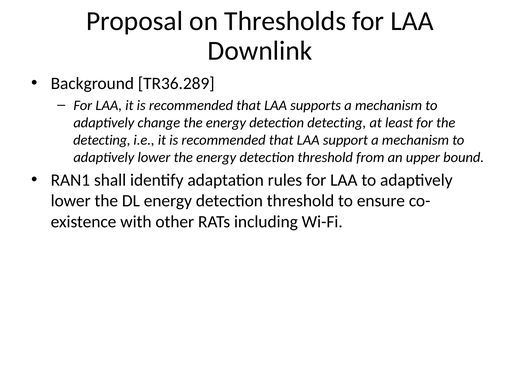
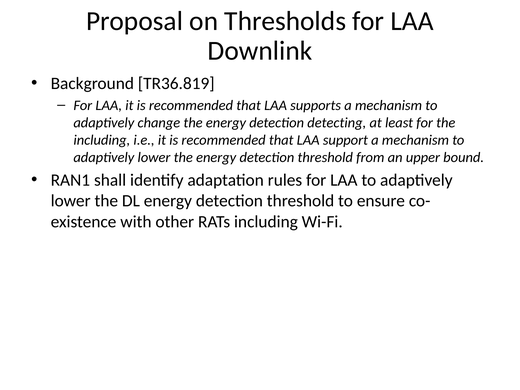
TR36.289: TR36.289 -> TR36.819
detecting at (102, 140): detecting -> including
